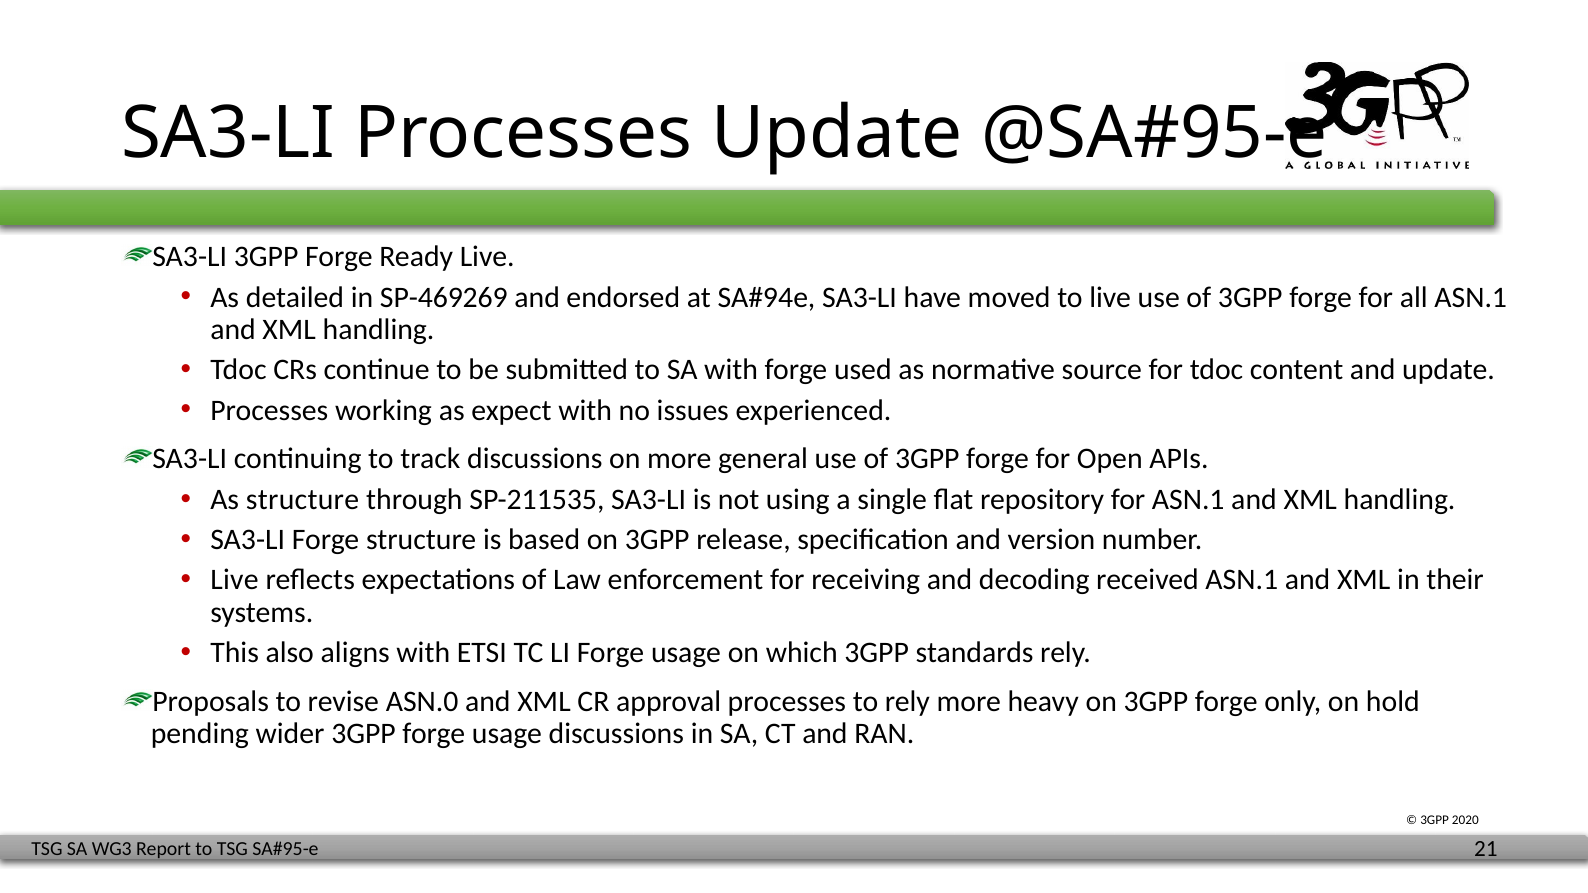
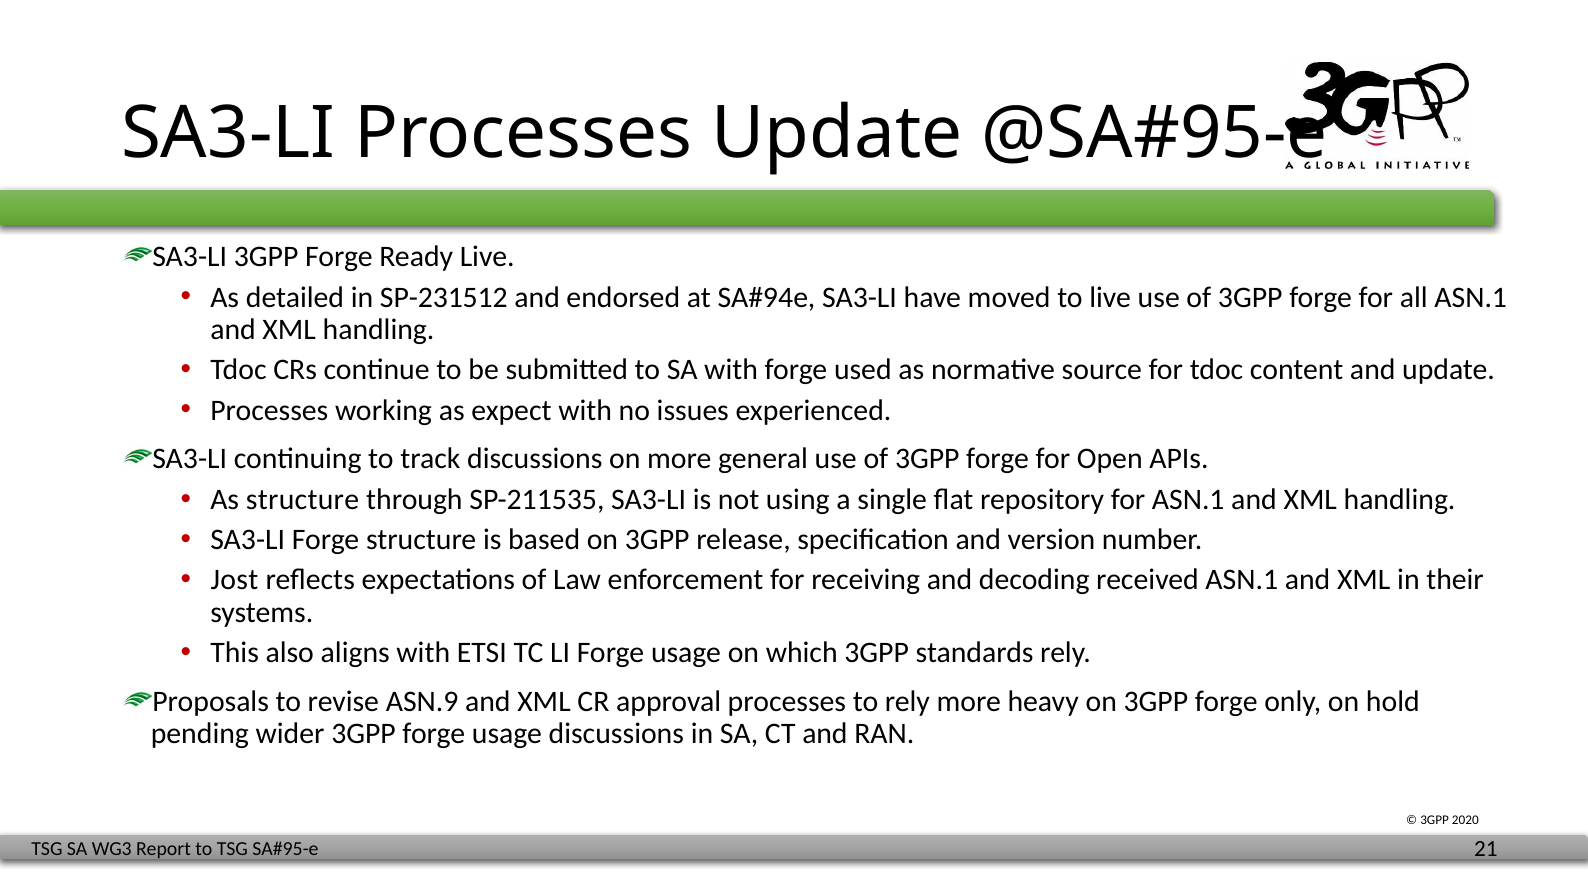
SP-469269: SP-469269 -> SP-231512
Live at (235, 580): Live -> Jost
ASN.0: ASN.0 -> ASN.9
